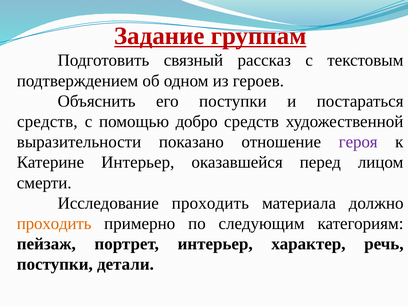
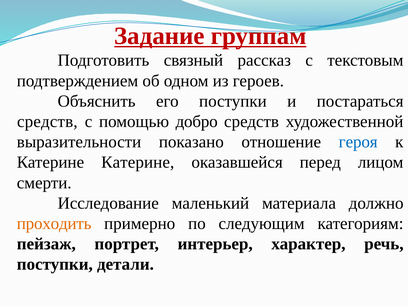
героя colour: purple -> blue
Катерине Интерьер: Интерьер -> Катерине
Исследование проходить: проходить -> маленький
